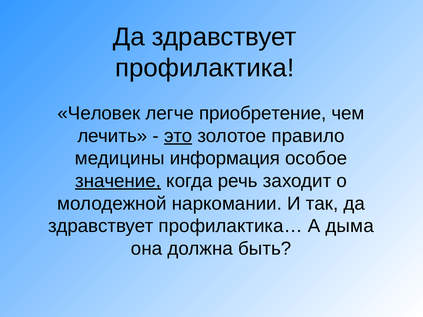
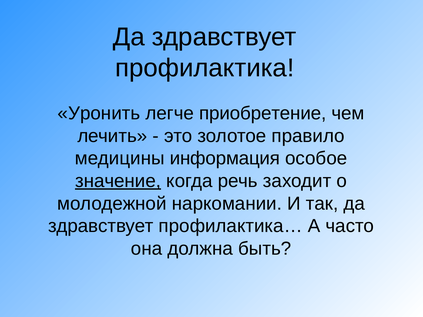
Человек: Человек -> Уронить
это underline: present -> none
дыма: дыма -> часто
